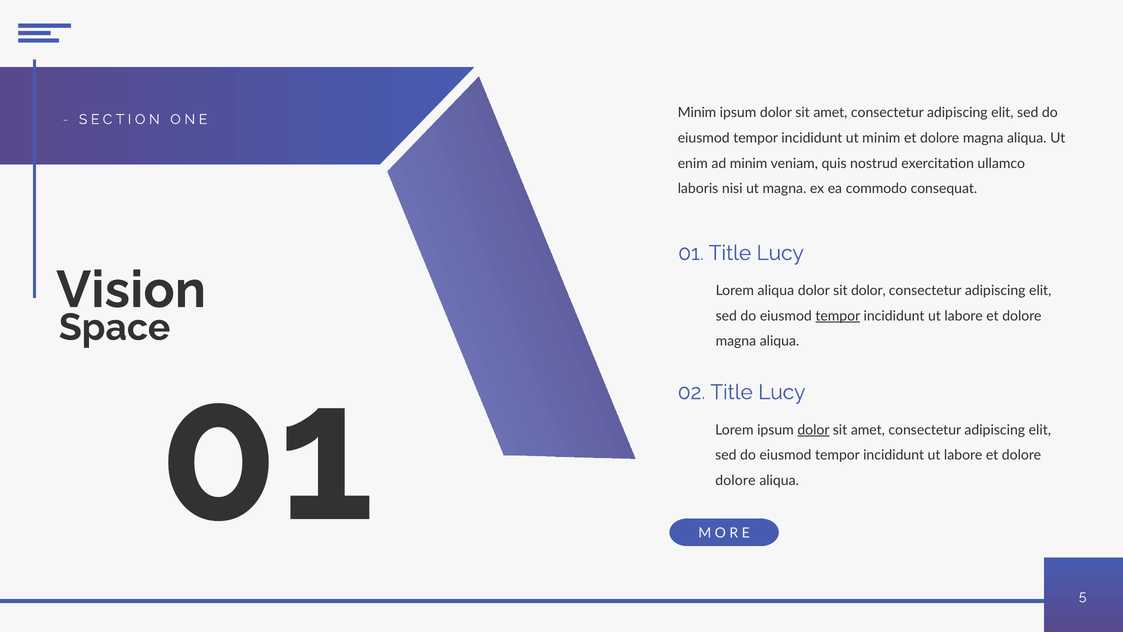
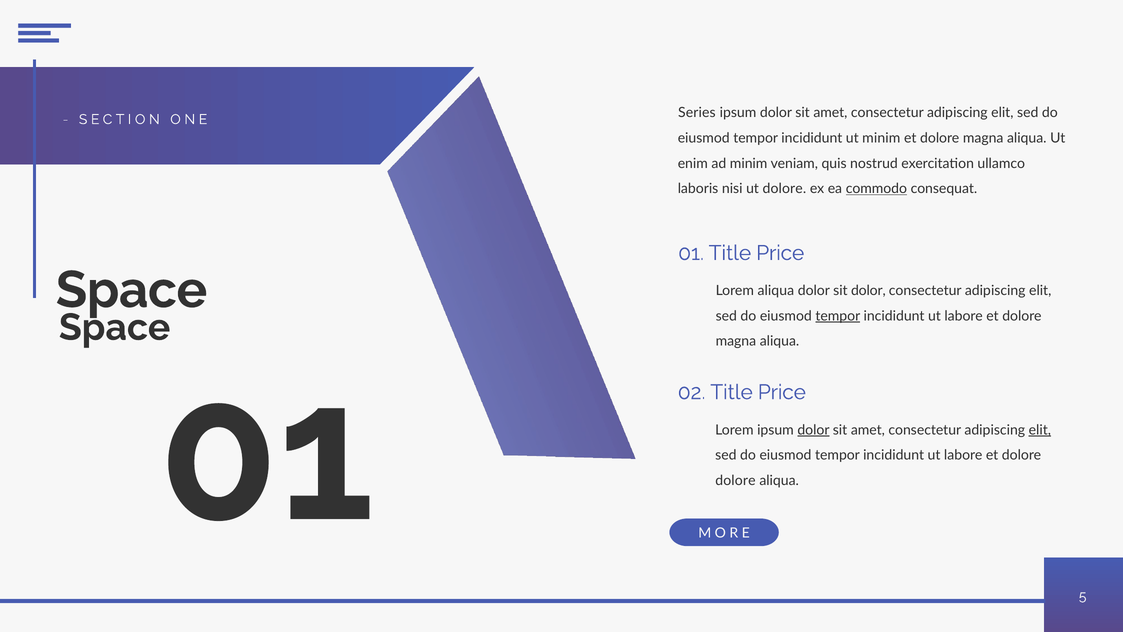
Minim at (697, 113): Minim -> Series
ut magna: magna -> dolore
commodo underline: none -> present
01 Title Lucy: Lucy -> Price
Vision at (131, 290): Vision -> Space
02 Title Lucy: Lucy -> Price
elit at (1040, 430) underline: none -> present
